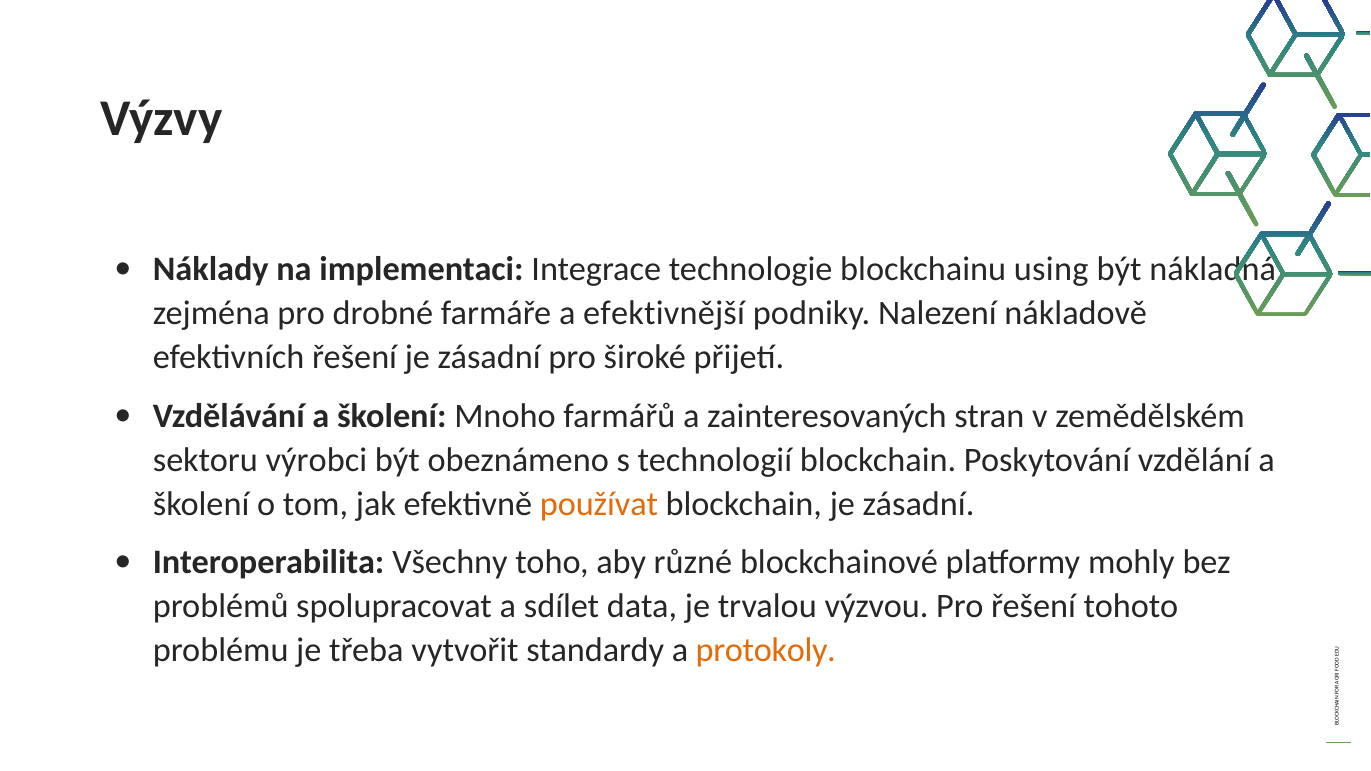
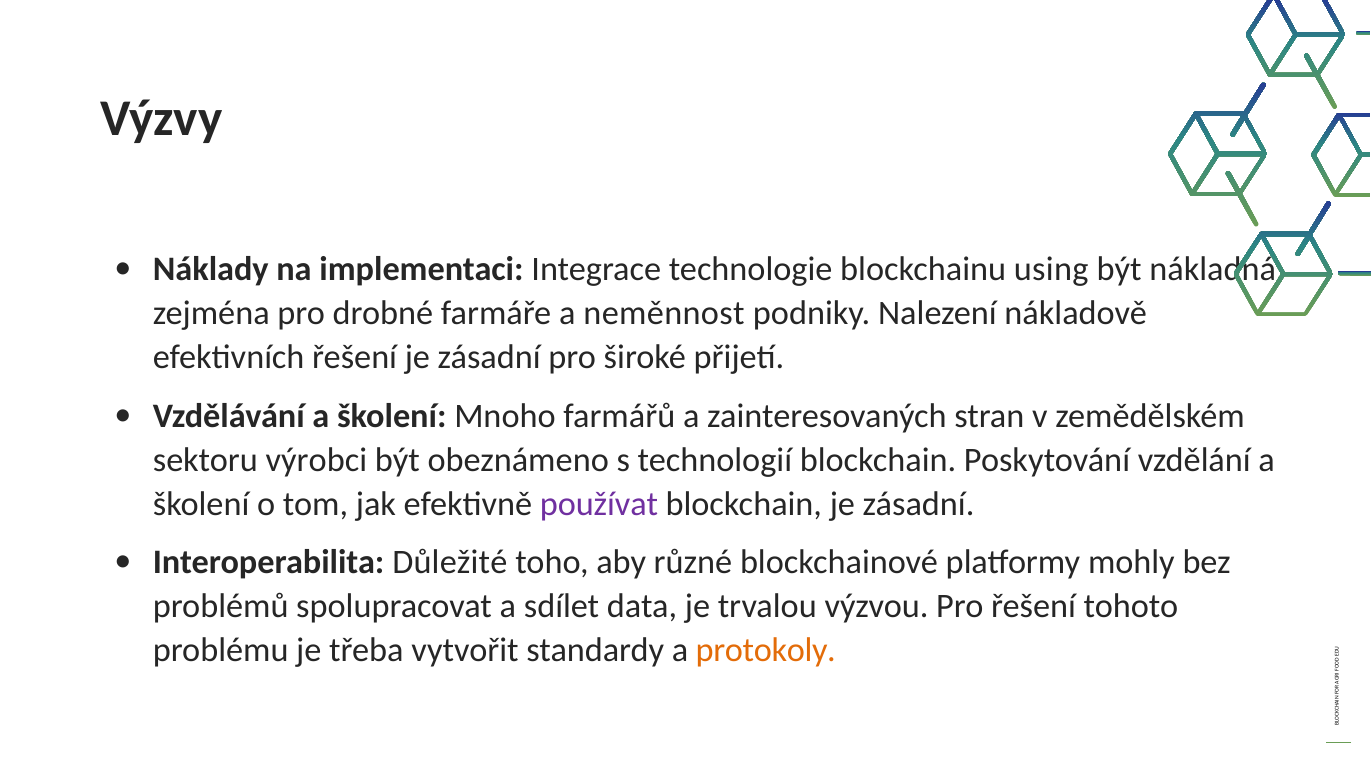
efektivnější: efektivnější -> neměnnost
používat colour: orange -> purple
Všechny: Všechny -> Důležité
